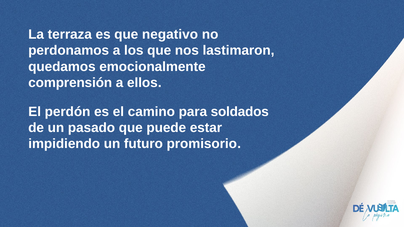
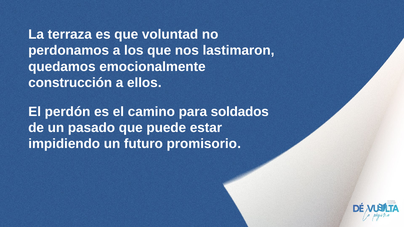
negativo: negativo -> voluntad
comprensión: comprensión -> construcción
